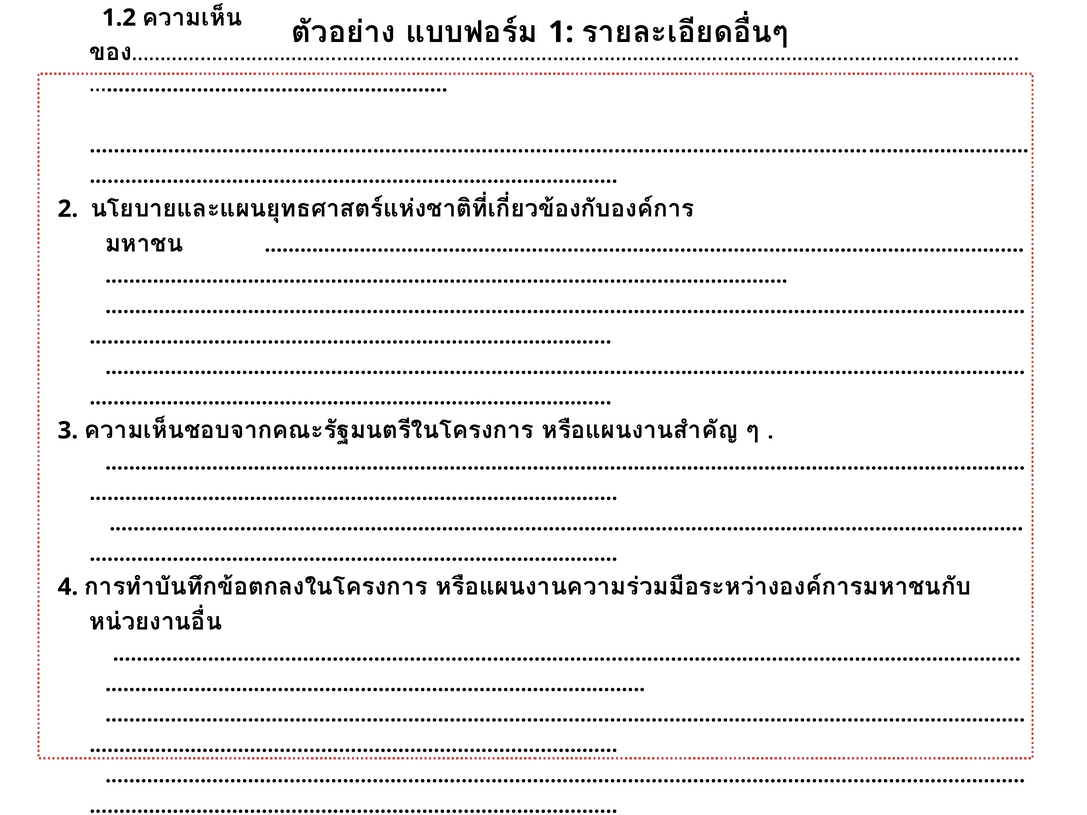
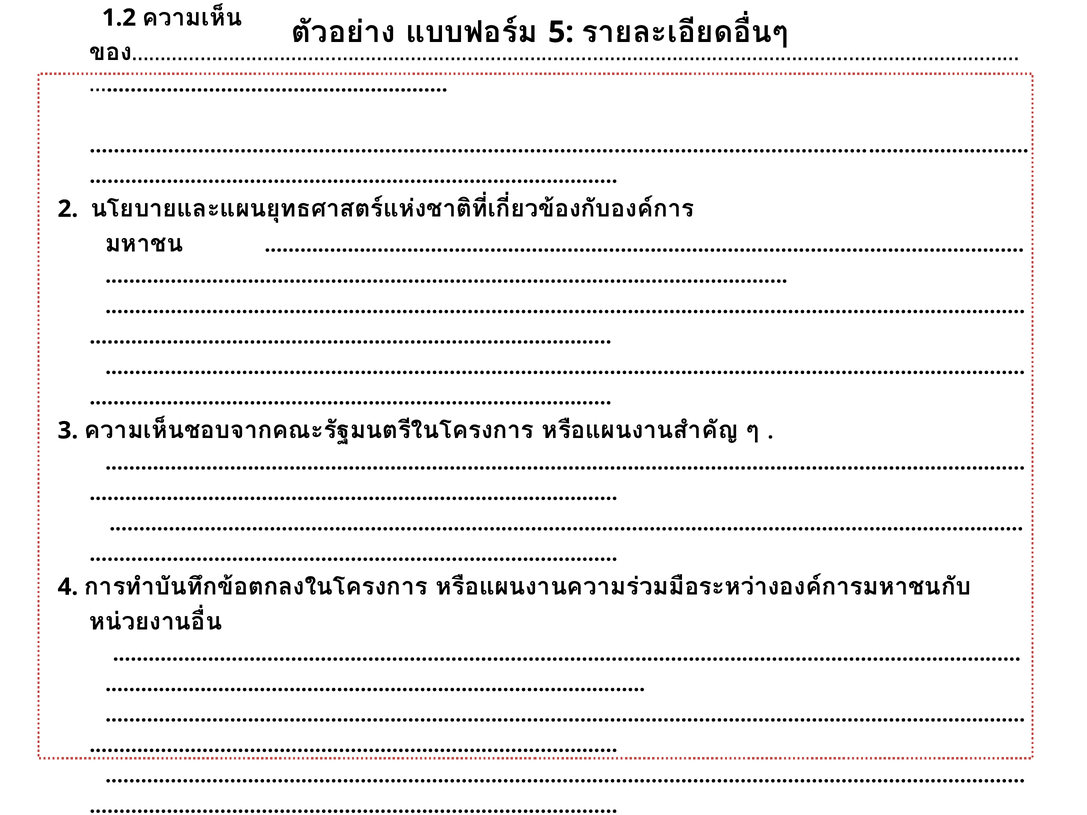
1 at (561, 32): 1 -> 5
